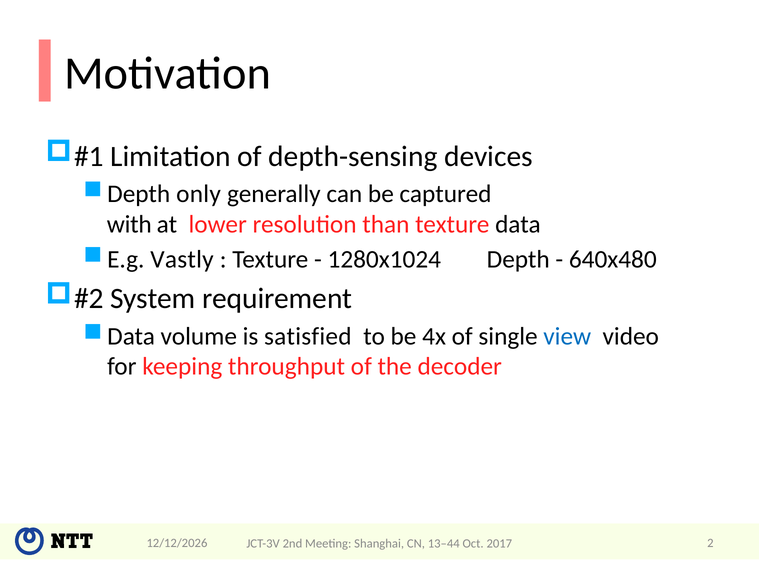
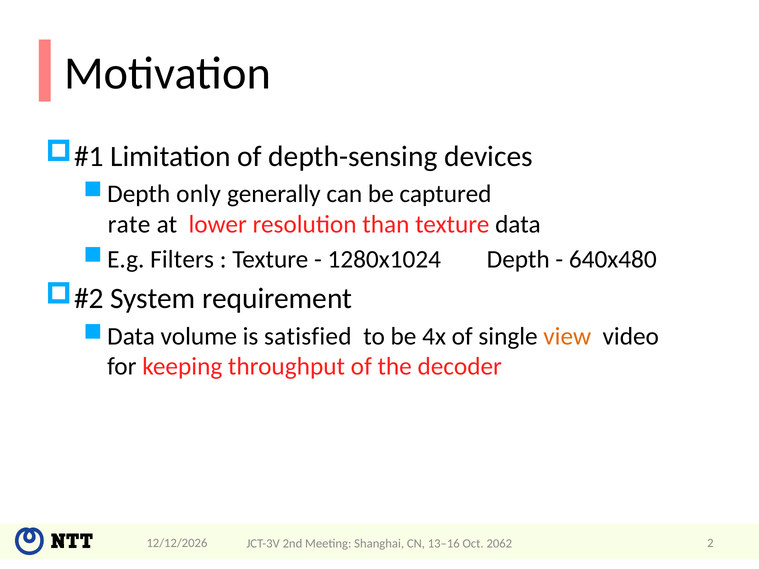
with: with -> rate
Vastly: Vastly -> Filters
view colour: blue -> orange
13–44: 13–44 -> 13–16
2017: 2017 -> 2062
